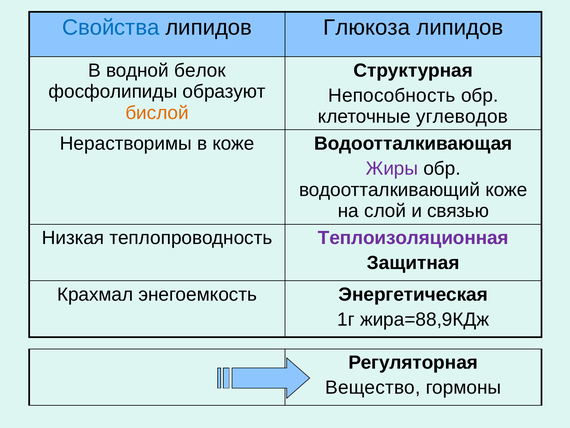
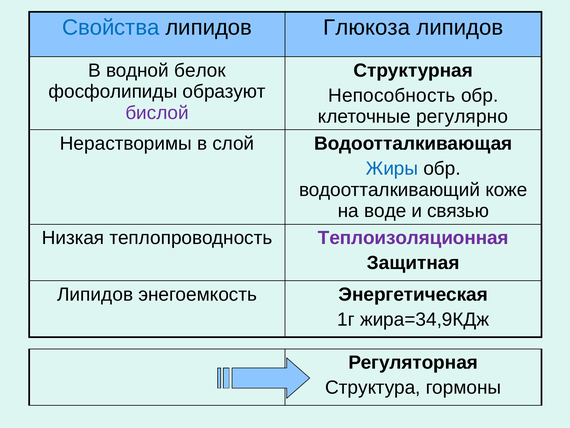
бислой colour: orange -> purple
углеводов: углеводов -> регулярно
в коже: коже -> слой
Жиры colour: purple -> blue
слой: слой -> воде
Крахмал at (95, 294): Крахмал -> Липидов
жира=88,9КДж: жира=88,9КДж -> жира=34,9КДж
Вещество: Вещество -> Структура
